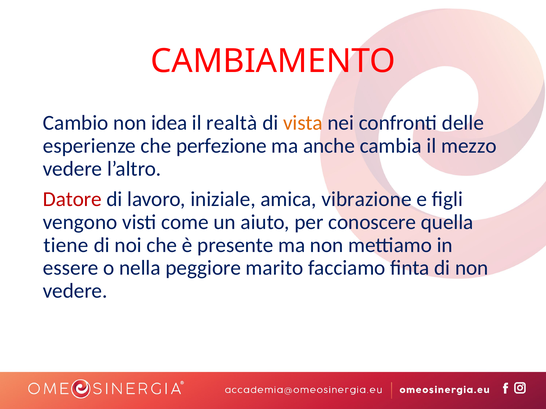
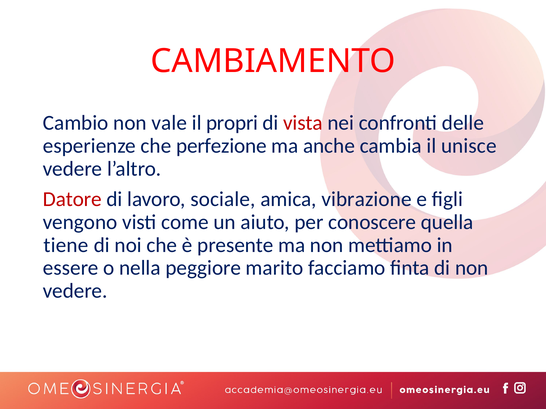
idea: idea -> vale
realtà: realtà -> propri
vista colour: orange -> red
mezzo: mezzo -> unisce
iniziale: iniziale -> sociale
